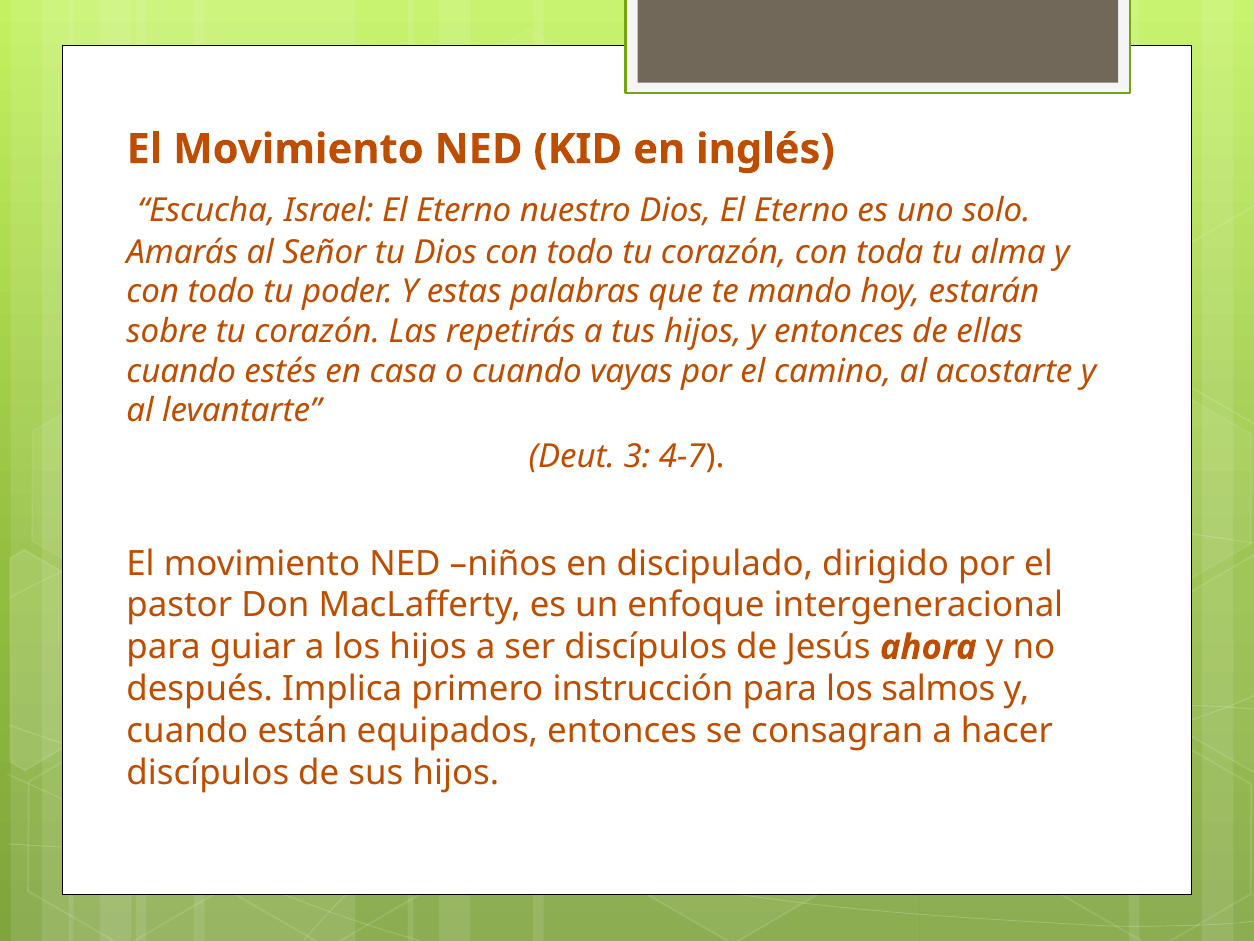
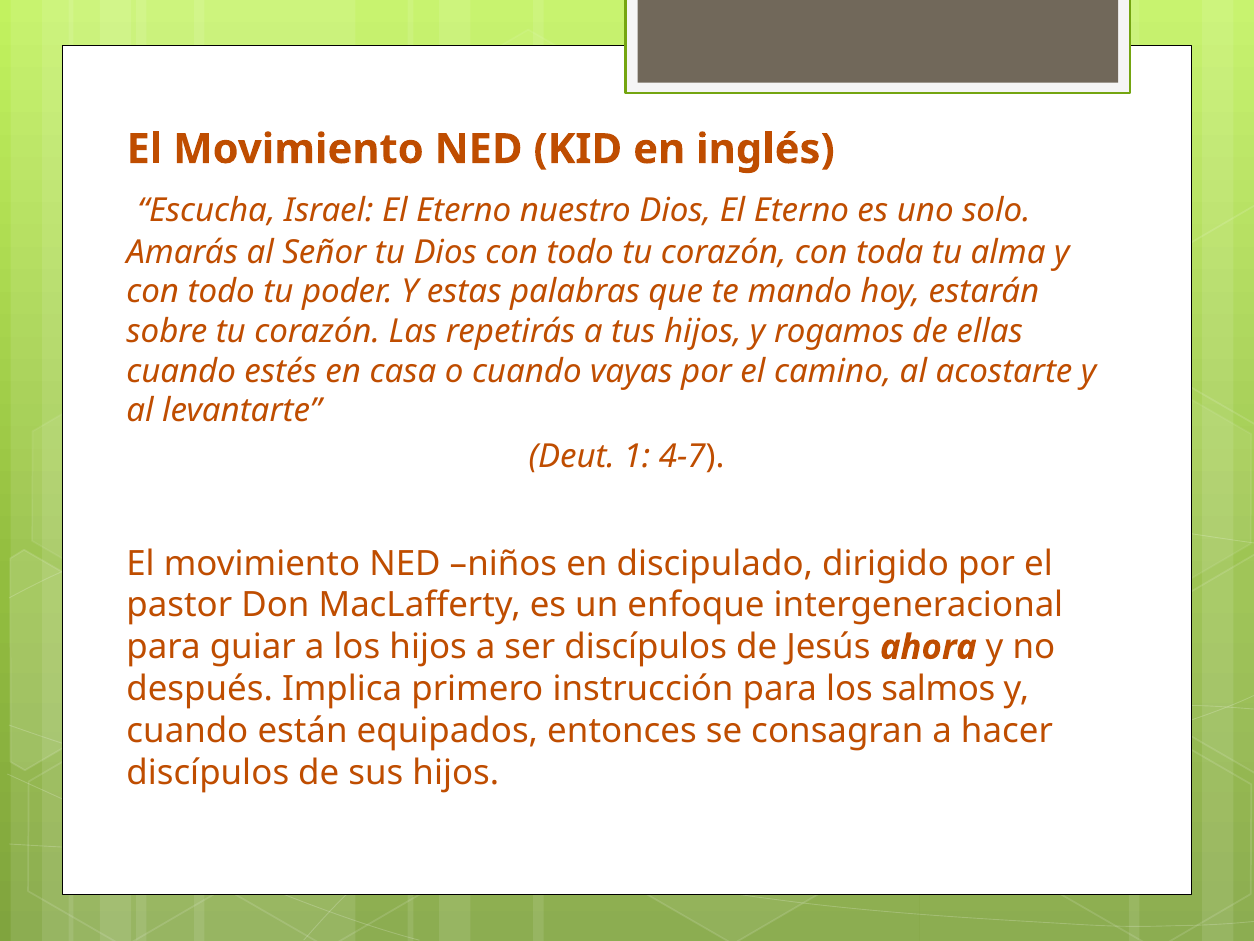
y entonces: entonces -> rogamos
3: 3 -> 1
